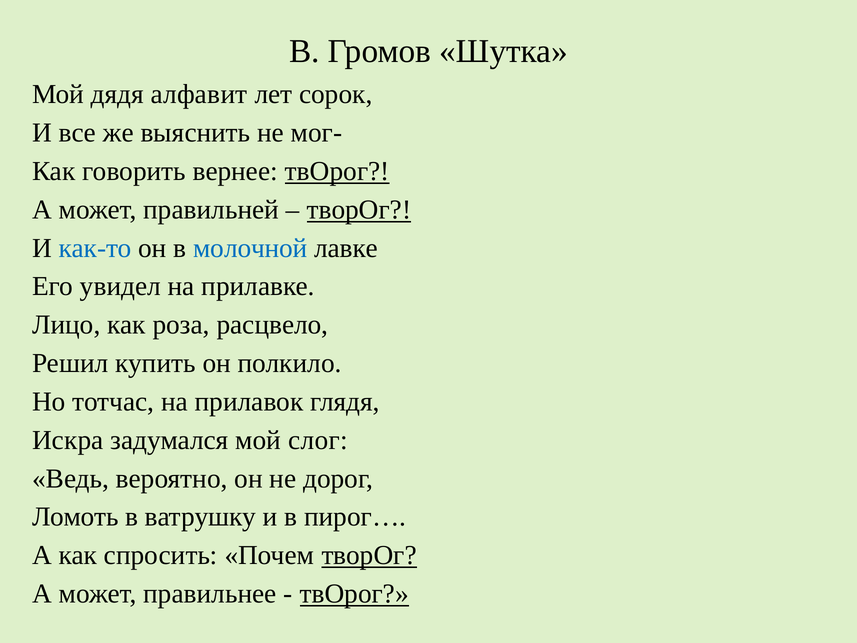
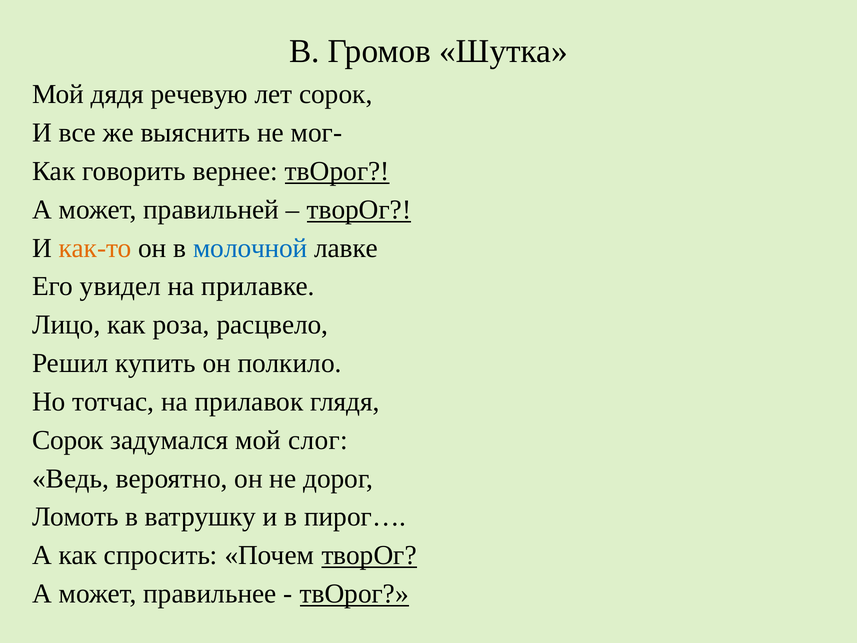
алфавит: алфавит -> речевую
как-то colour: blue -> orange
Искра at (68, 440): Искра -> Сорок
